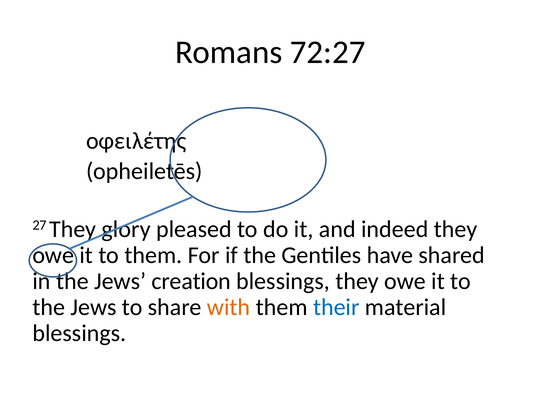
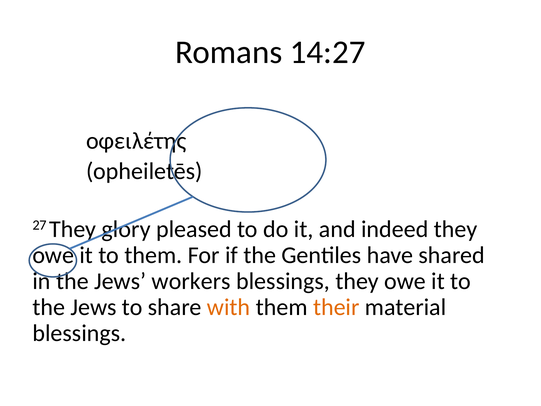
72:27: 72:27 -> 14:27
creation: creation -> workers
their colour: blue -> orange
